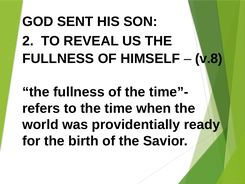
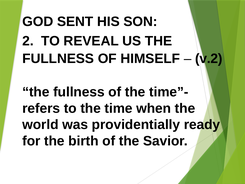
v.8: v.8 -> v.2
